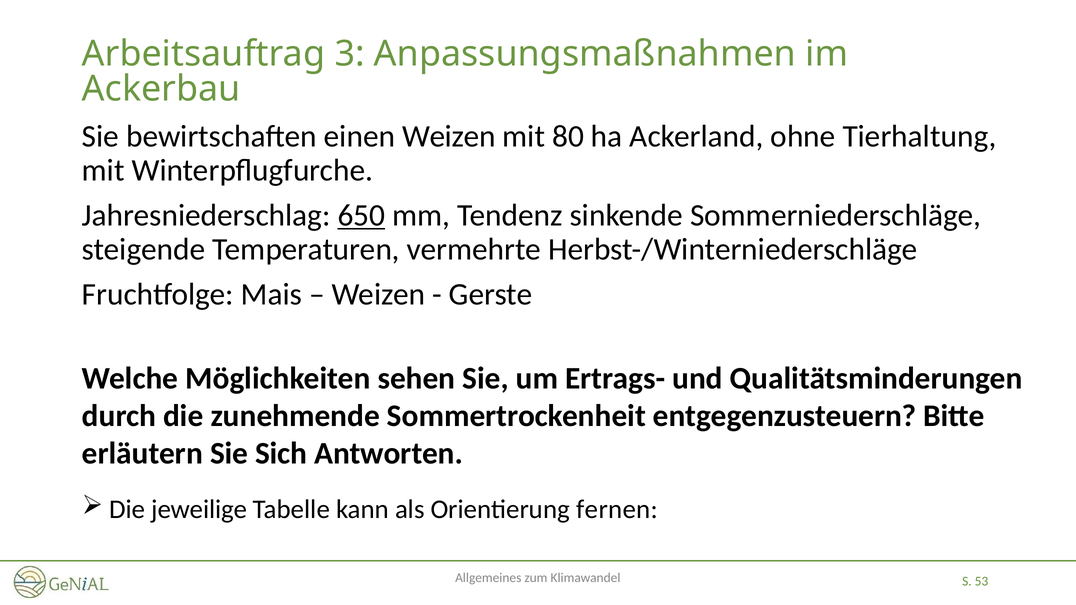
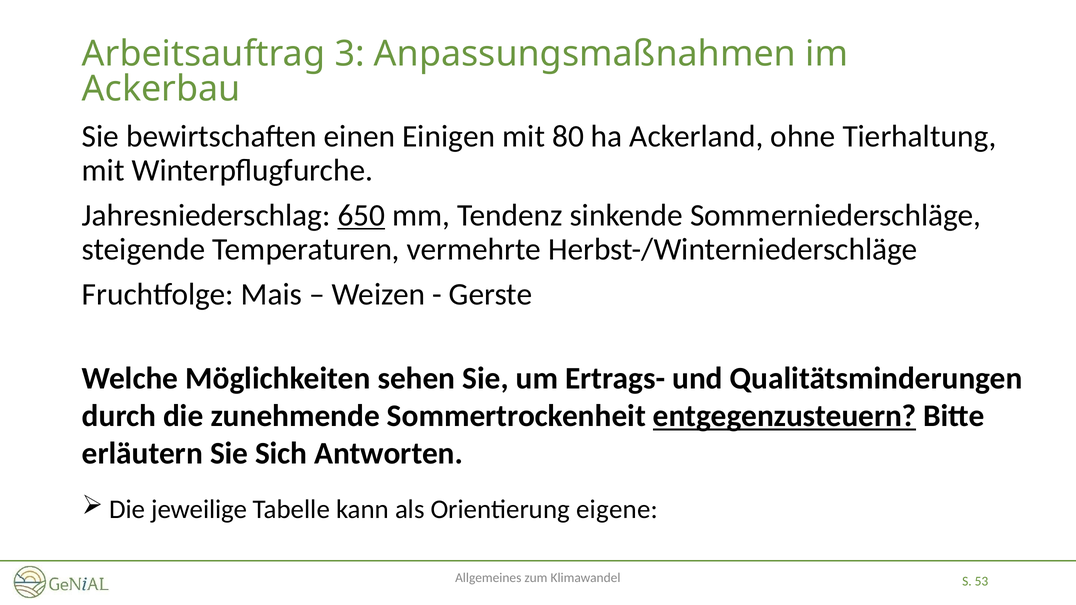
einen Weizen: Weizen -> Einigen
entgegenzusteuern underline: none -> present
fernen: fernen -> eigene
